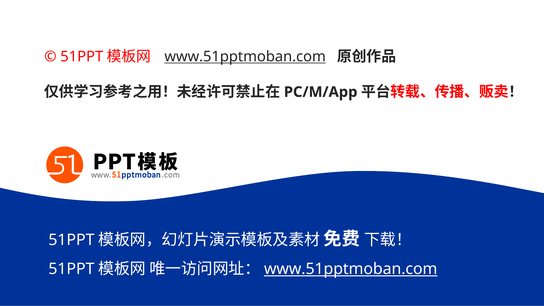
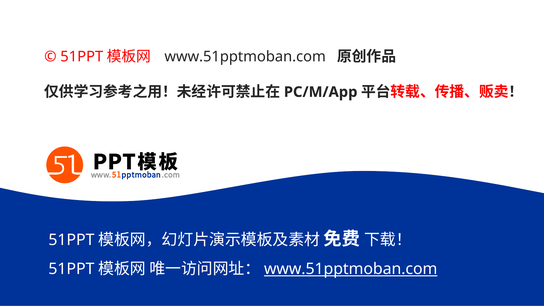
www.51pptmoban.com at (245, 57) underline: present -> none
